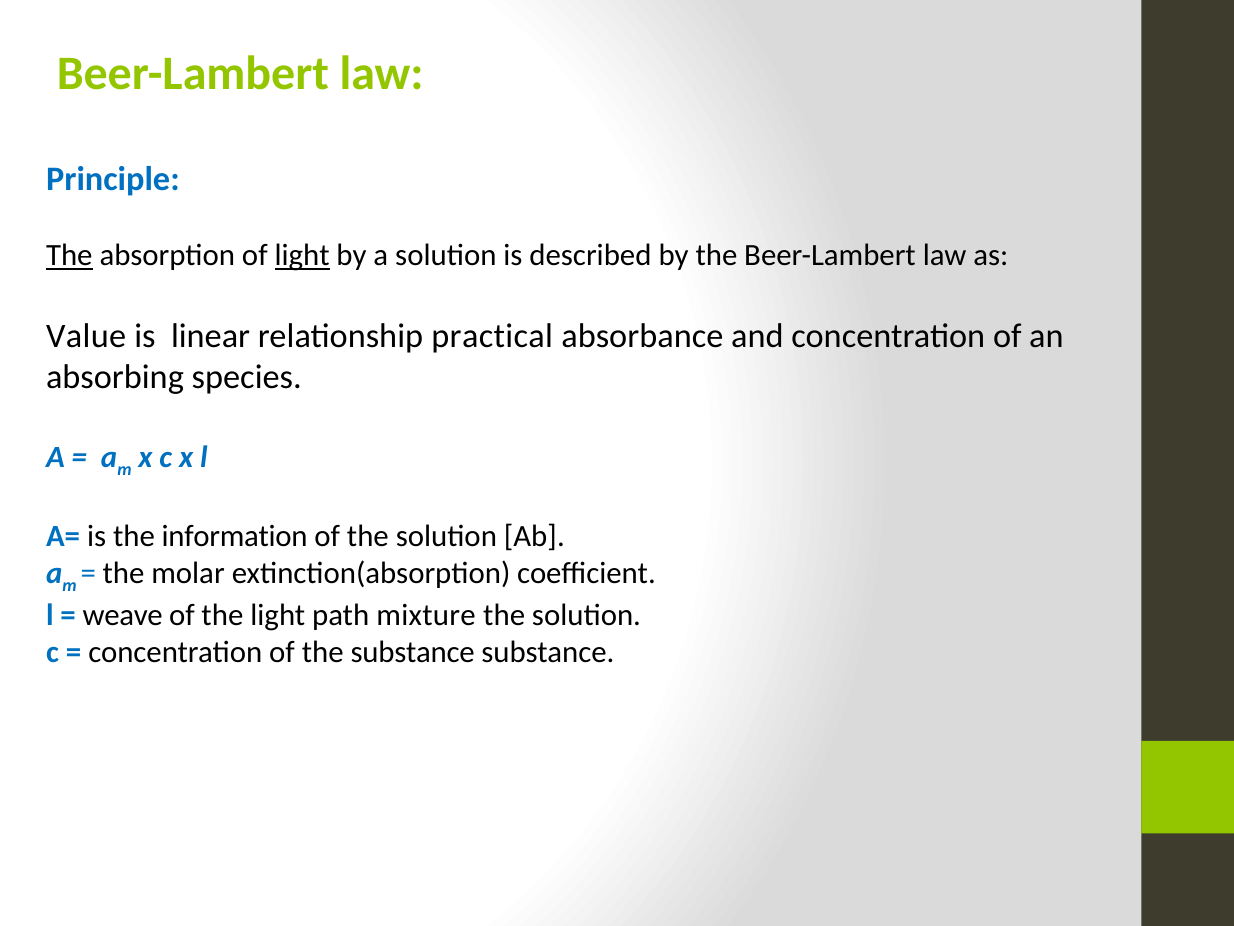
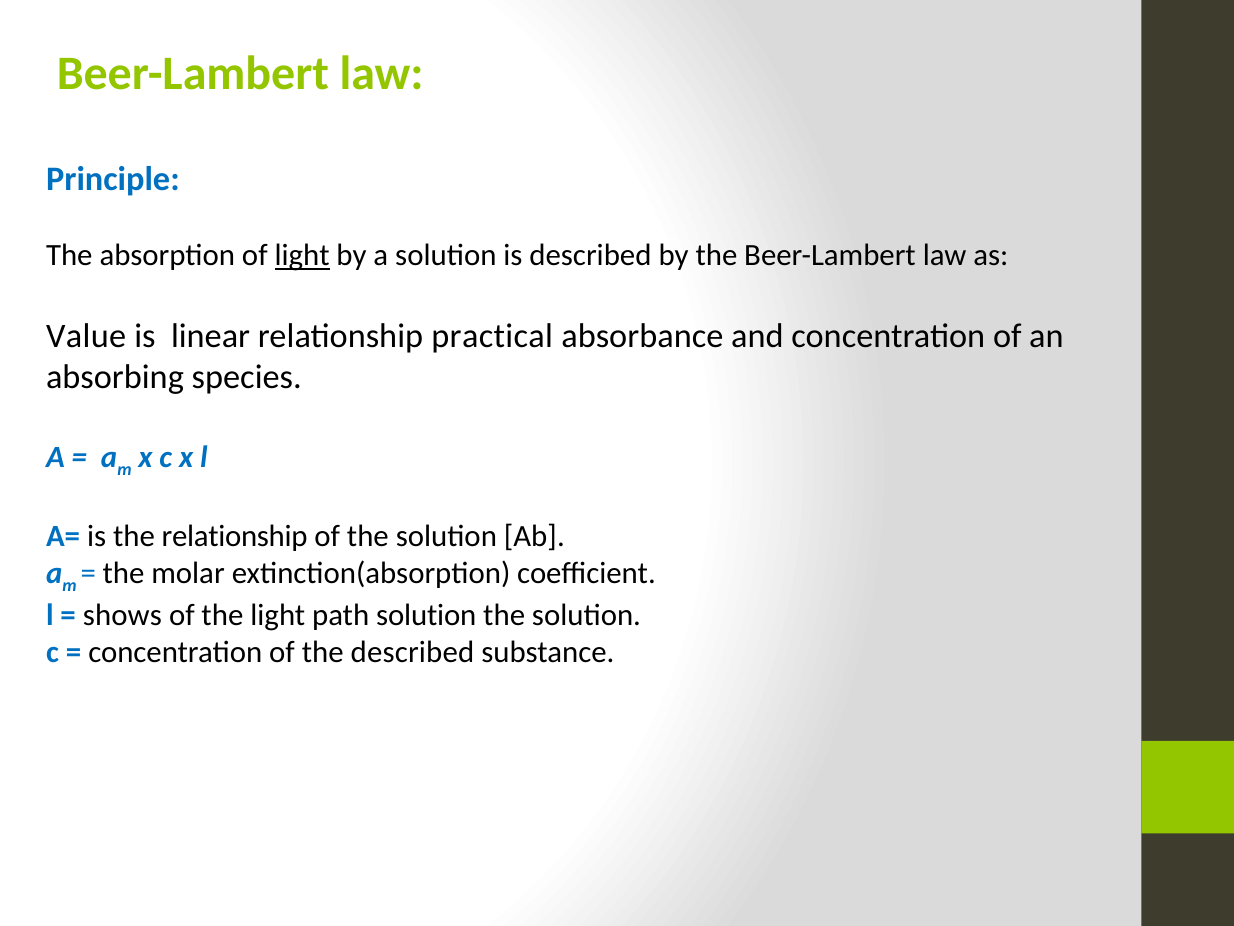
The at (69, 255) underline: present -> none
the information: information -> relationship
weave: weave -> shows
path mixture: mixture -> solution
the substance: substance -> described
